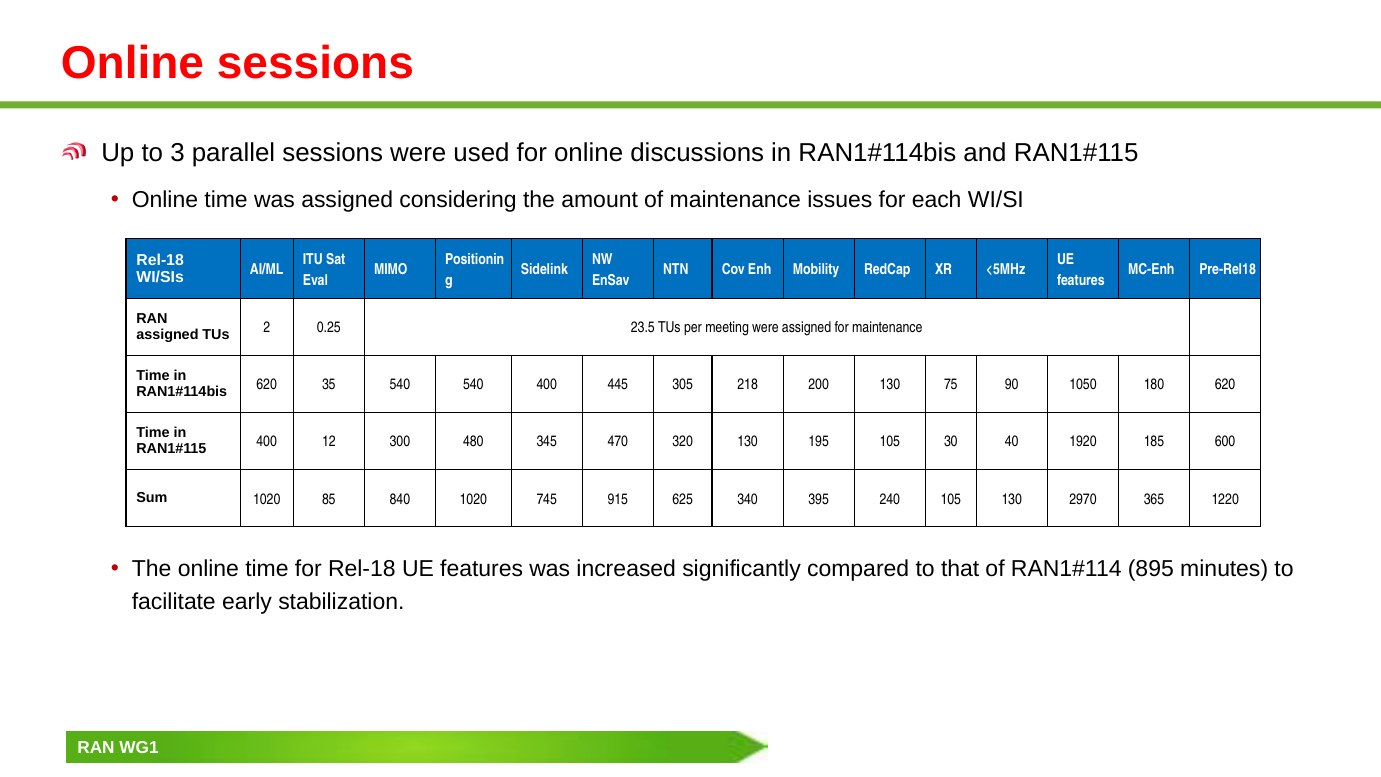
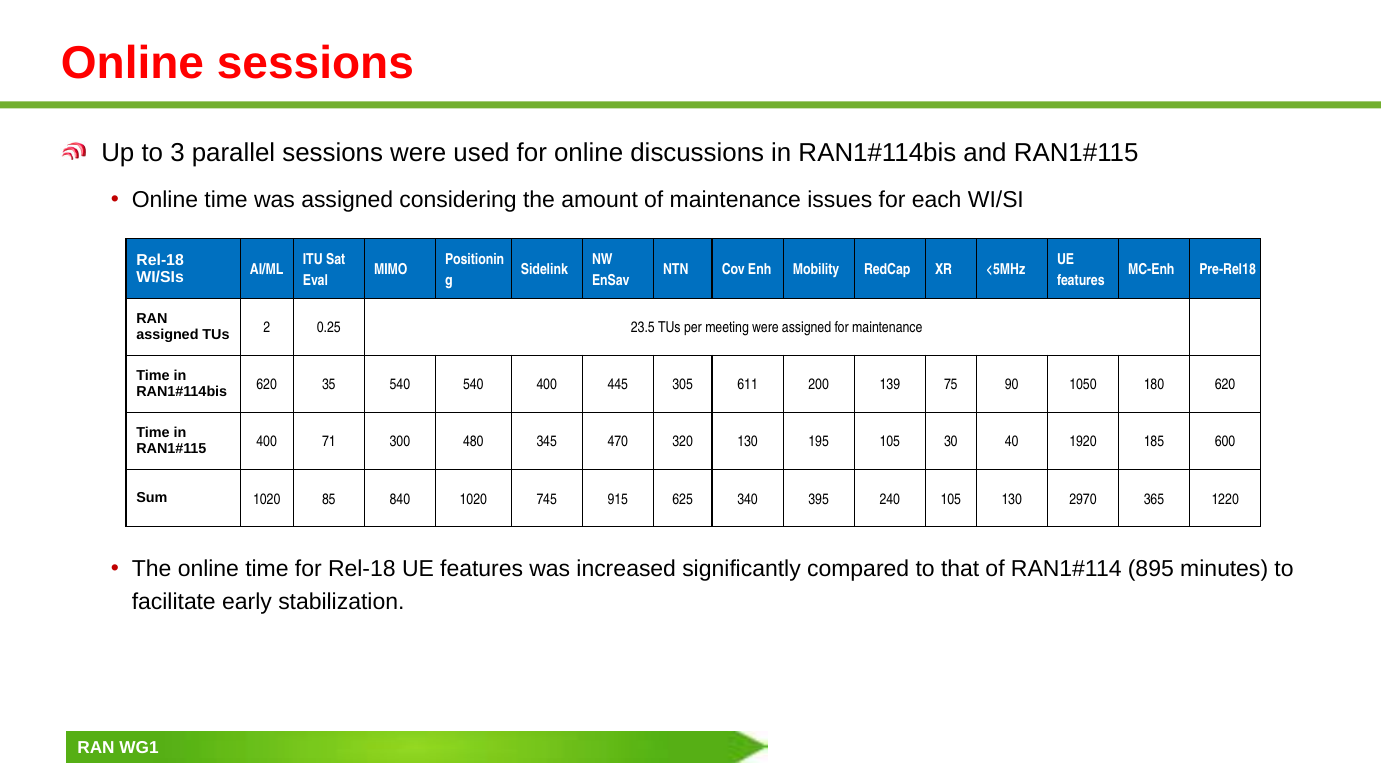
218: 218 -> 611
200 130: 130 -> 139
12: 12 -> 71
